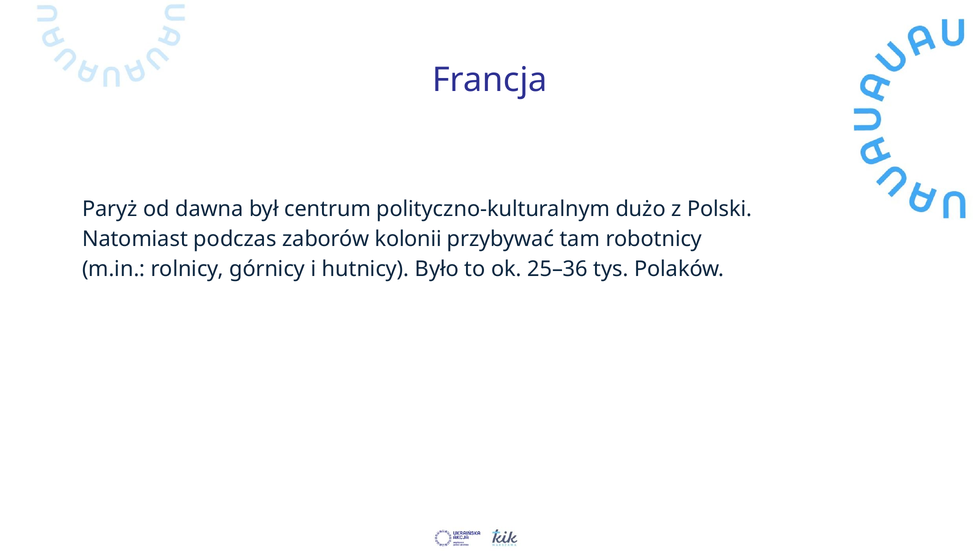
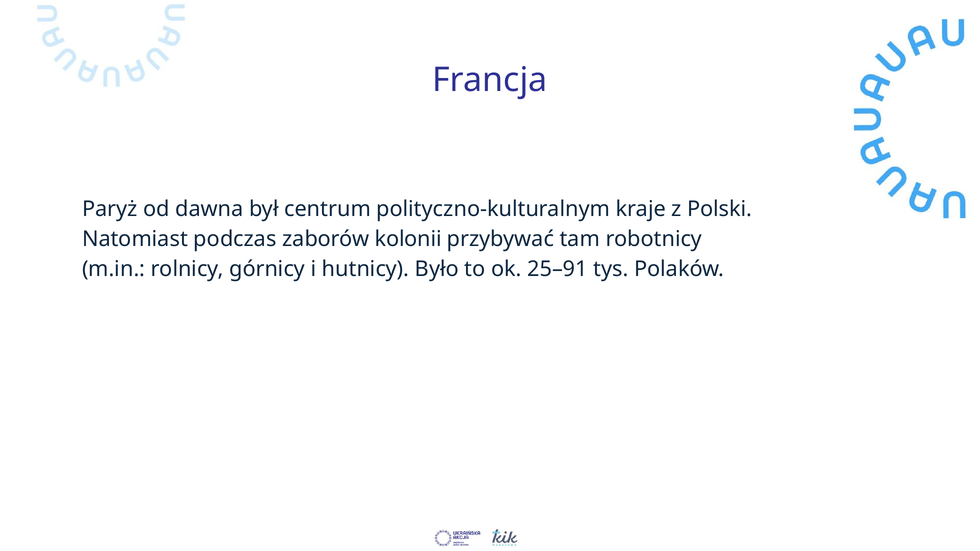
dużo: dużo -> kraje
25–36: 25–36 -> 25–91
